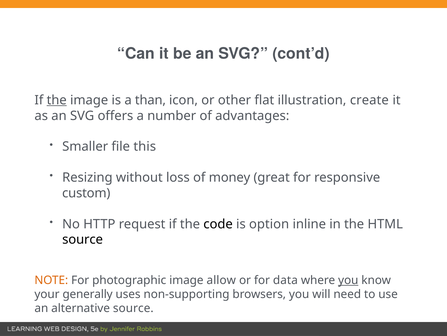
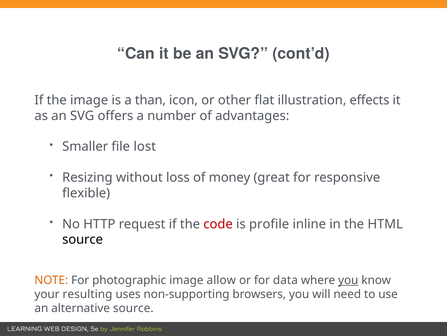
the at (57, 100) underline: present -> none
create: create -> effects
this: this -> lost
custom: custom -> flexible
code colour: black -> red
option: option -> profile
generally: generally -> resulting
